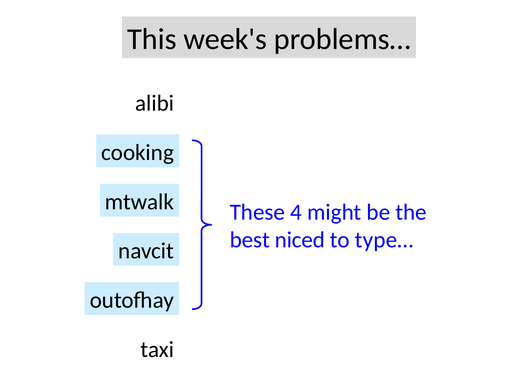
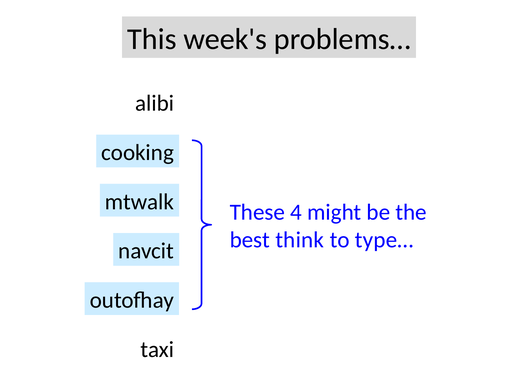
niced: niced -> think
